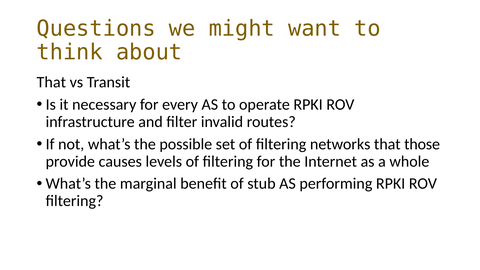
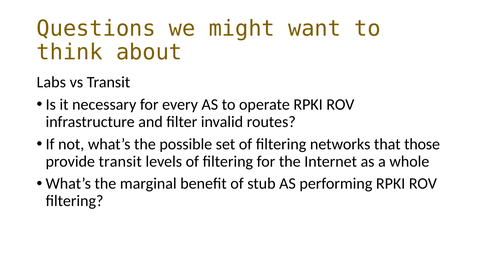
That at (51, 82): That -> Labs
provide causes: causes -> transit
